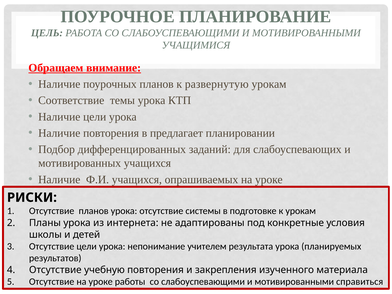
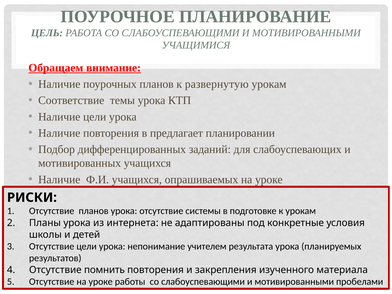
учебную: учебную -> помнить
справиться: справиться -> пробелами
